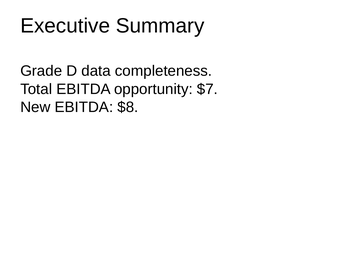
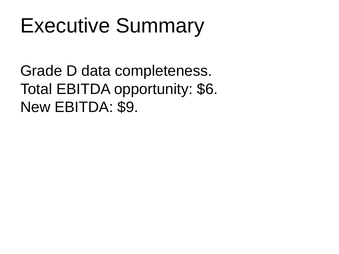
$7: $7 -> $6
$8: $8 -> $9
